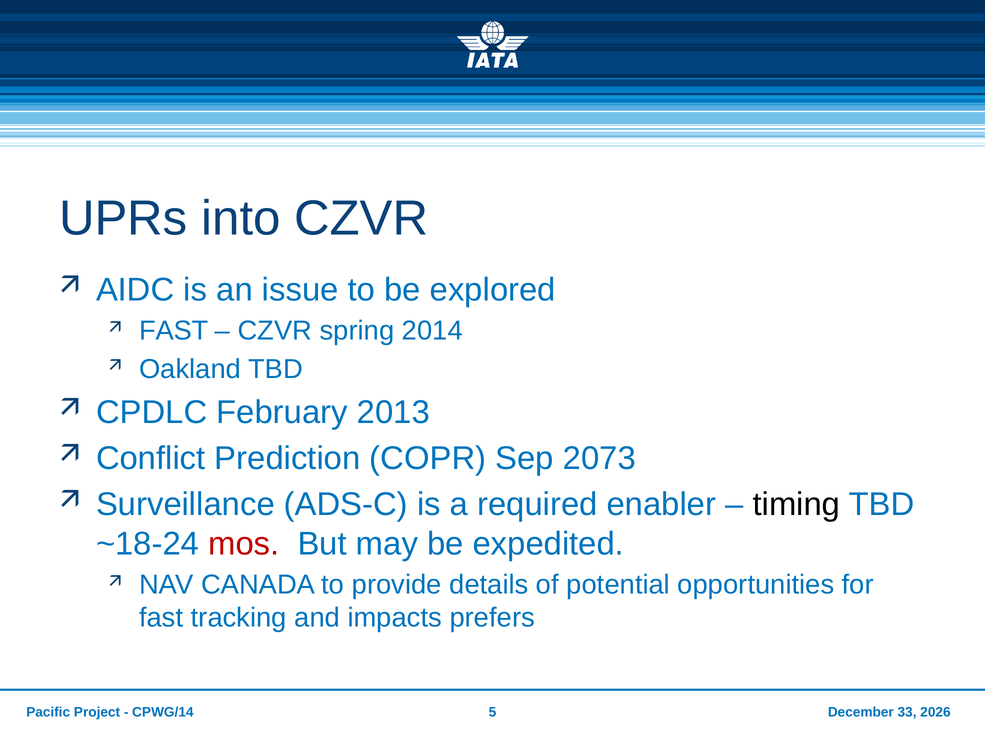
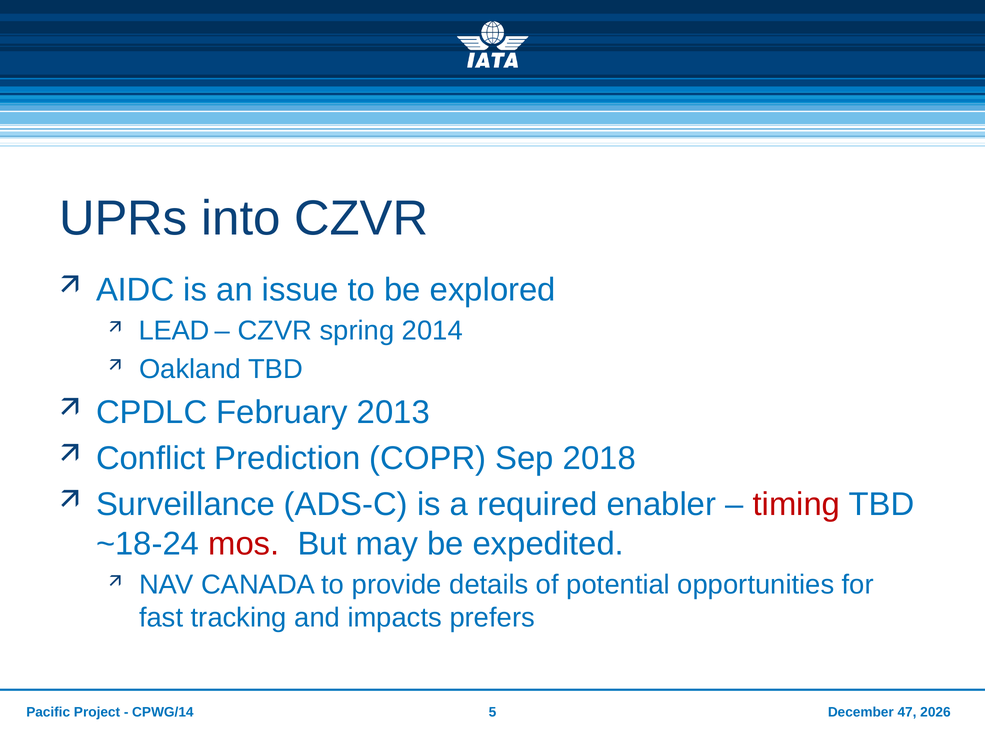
FAST at (174, 331): FAST -> LEAD
2073: 2073 -> 2018
timing colour: black -> red
33: 33 -> 47
